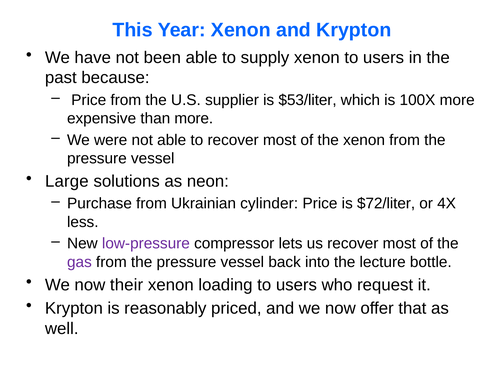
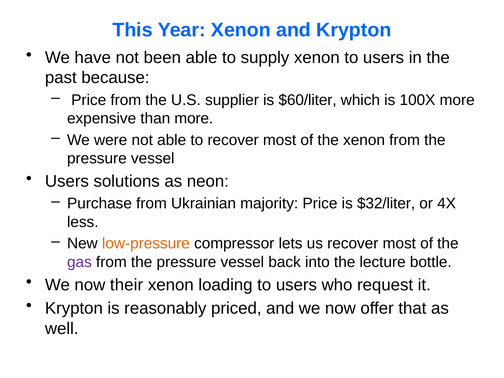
$53/liter: $53/liter -> $60/liter
Large at (67, 181): Large -> Users
cylinder: cylinder -> majority
$72/liter: $72/liter -> $32/liter
low-pressure colour: purple -> orange
